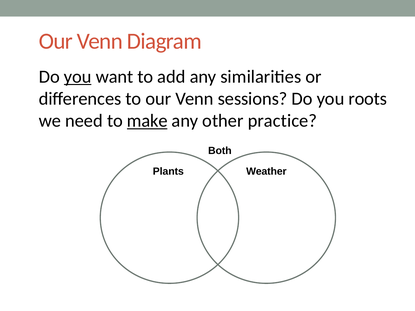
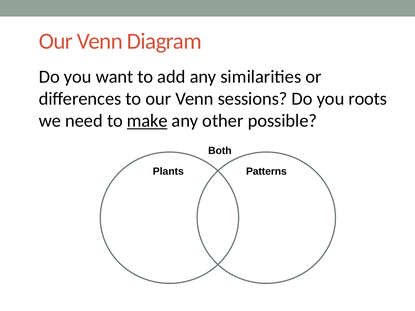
you at (78, 77) underline: present -> none
practice: practice -> possible
Weather: Weather -> Patterns
